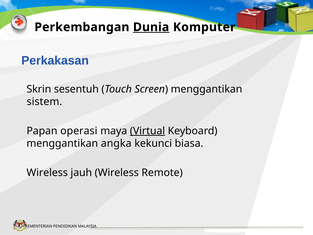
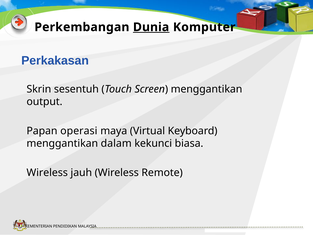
sistem: sistem -> output
Virtual underline: present -> none
angka: angka -> dalam
